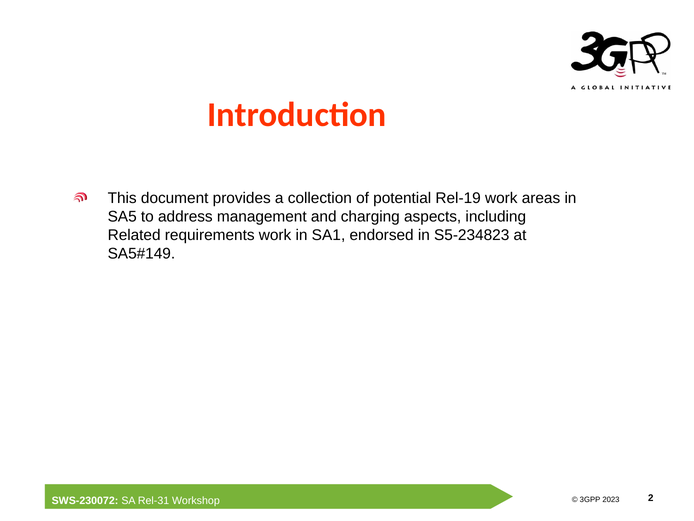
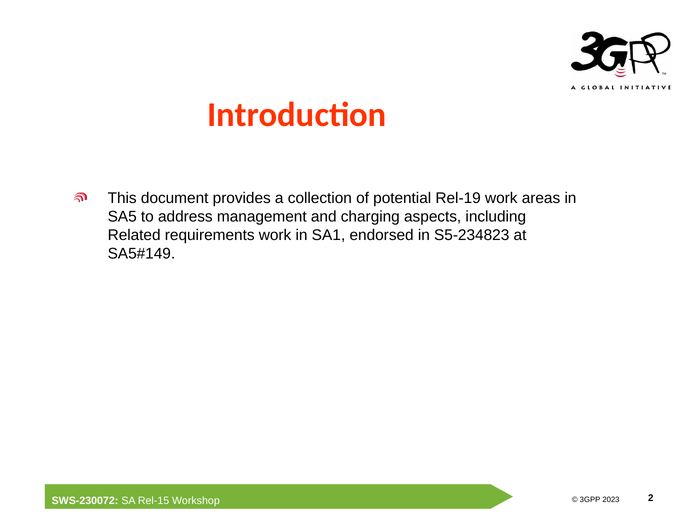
Rel-31: Rel-31 -> Rel-15
